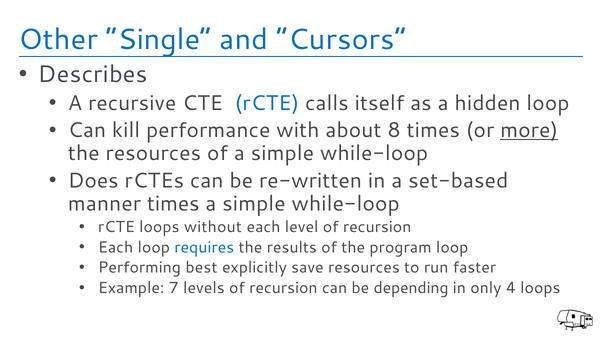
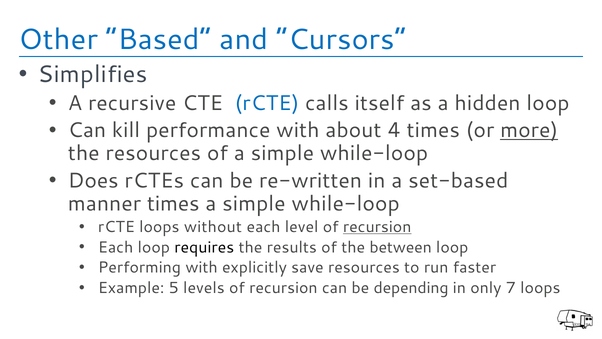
Single: Single -> Based
Describes: Describes -> Simplifies
8: 8 -> 4
recursion at (377, 227) underline: none -> present
requires colour: blue -> black
program: program -> between
Performing best: best -> with
7: 7 -> 5
4: 4 -> 7
